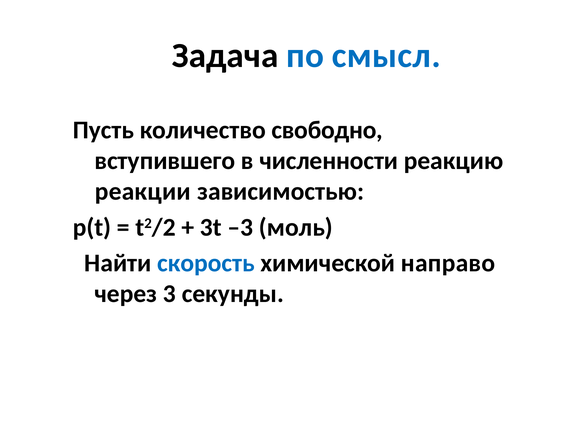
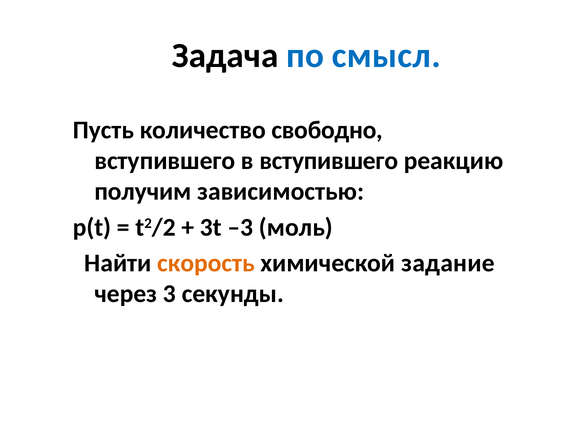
в численности: численности -> вступившего
реакции: реакции -> получим
скорость colour: blue -> orange
направо: направо -> задание
